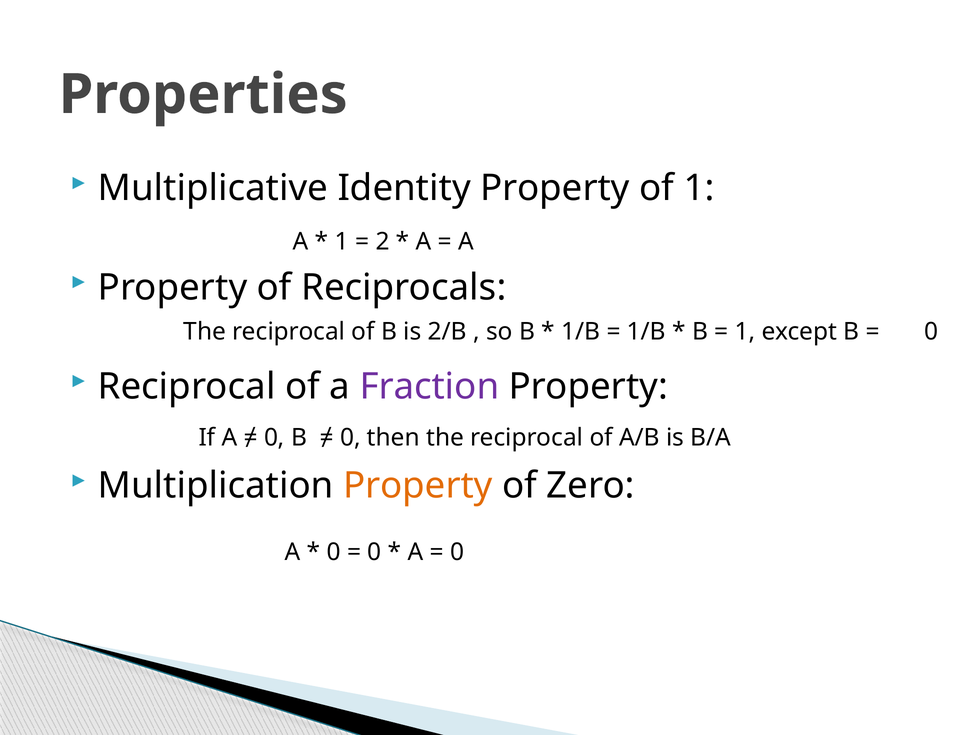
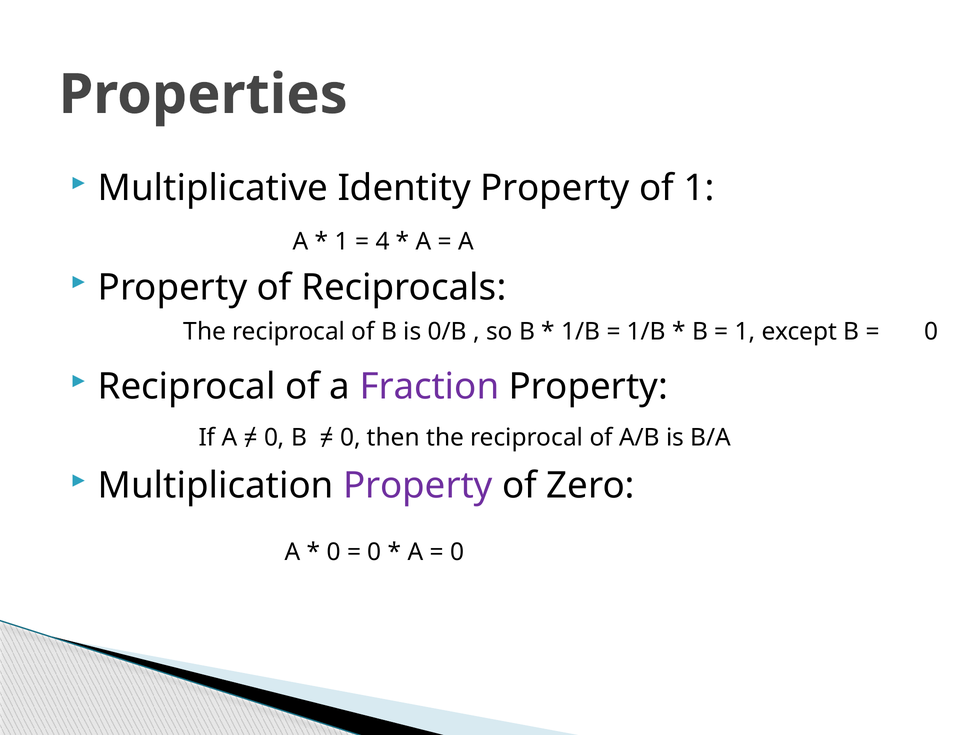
2: 2 -> 4
2/B: 2/B -> 0/B
Property at (418, 486) colour: orange -> purple
